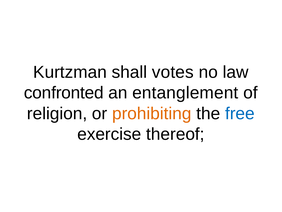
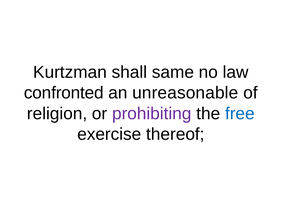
votes: votes -> same
entanglement: entanglement -> unreasonable
prohibiting colour: orange -> purple
